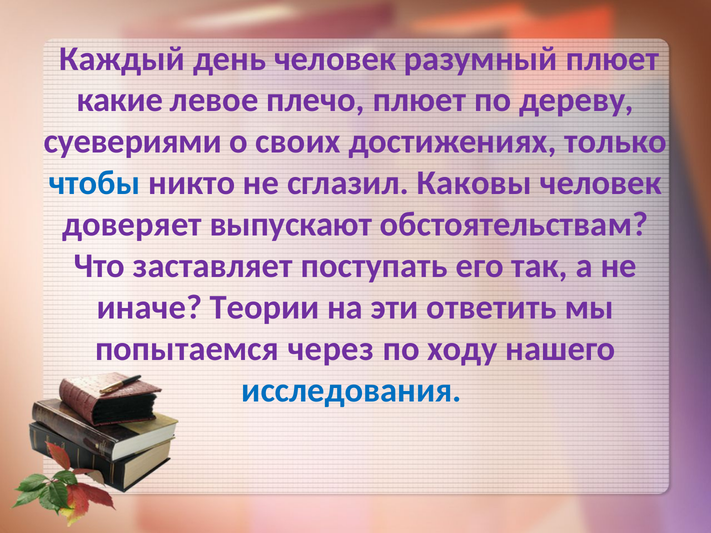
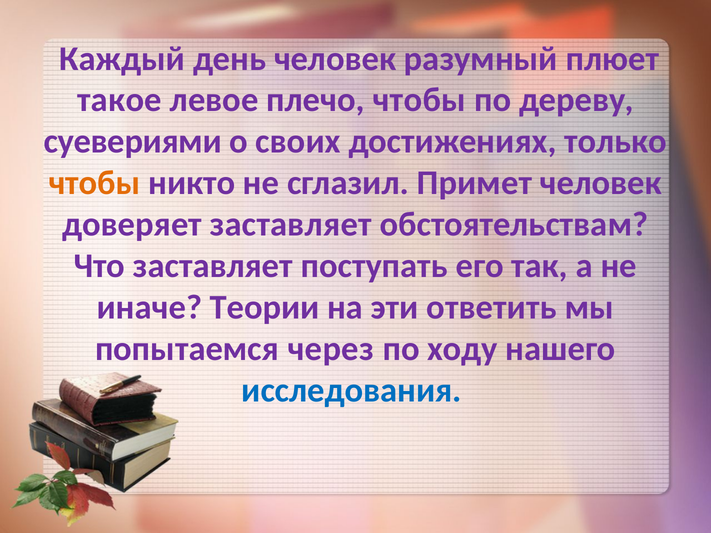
какие: какие -> такое
плечо плюет: плюет -> чтобы
чтобы at (94, 183) colour: blue -> orange
Каковы: Каковы -> Примет
доверяет выпускают: выпускают -> заставляет
